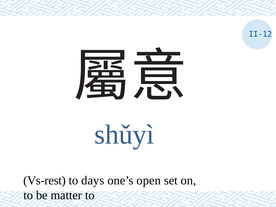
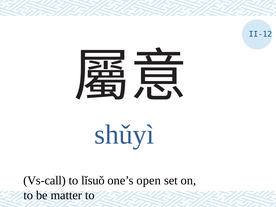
Vs-rest: Vs-rest -> Vs-call
days: days -> lǐsuǒ
